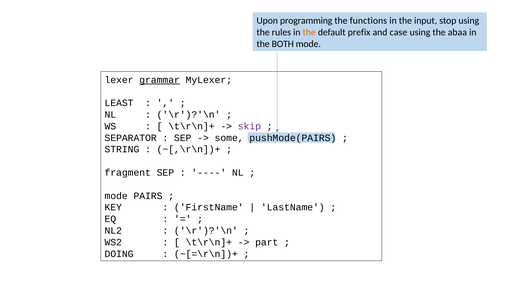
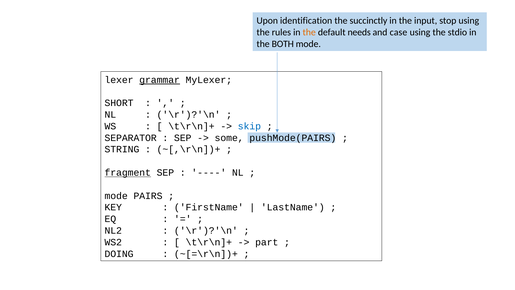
programming: programming -> identification
functions: functions -> succinctly
prefix: prefix -> needs
abaa: abaa -> stdio
LEAST: LEAST -> SHORT
skip colour: purple -> blue
fragment underline: none -> present
